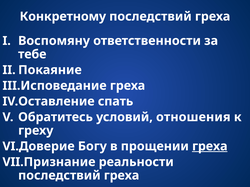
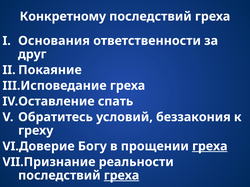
Воспомяну: Воспомяну -> Основания
тебе: тебе -> друг
отношения: отношения -> беззакония
греха at (122, 176) underline: none -> present
